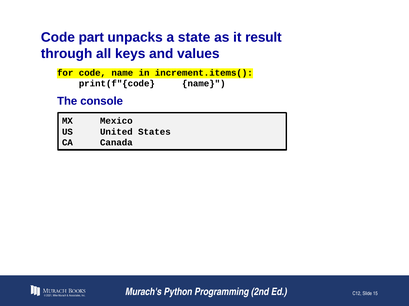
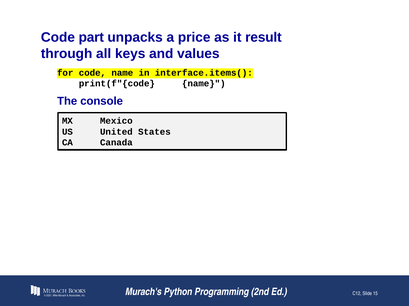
state: state -> price
increment.items(: increment.items( -> interface.items(
